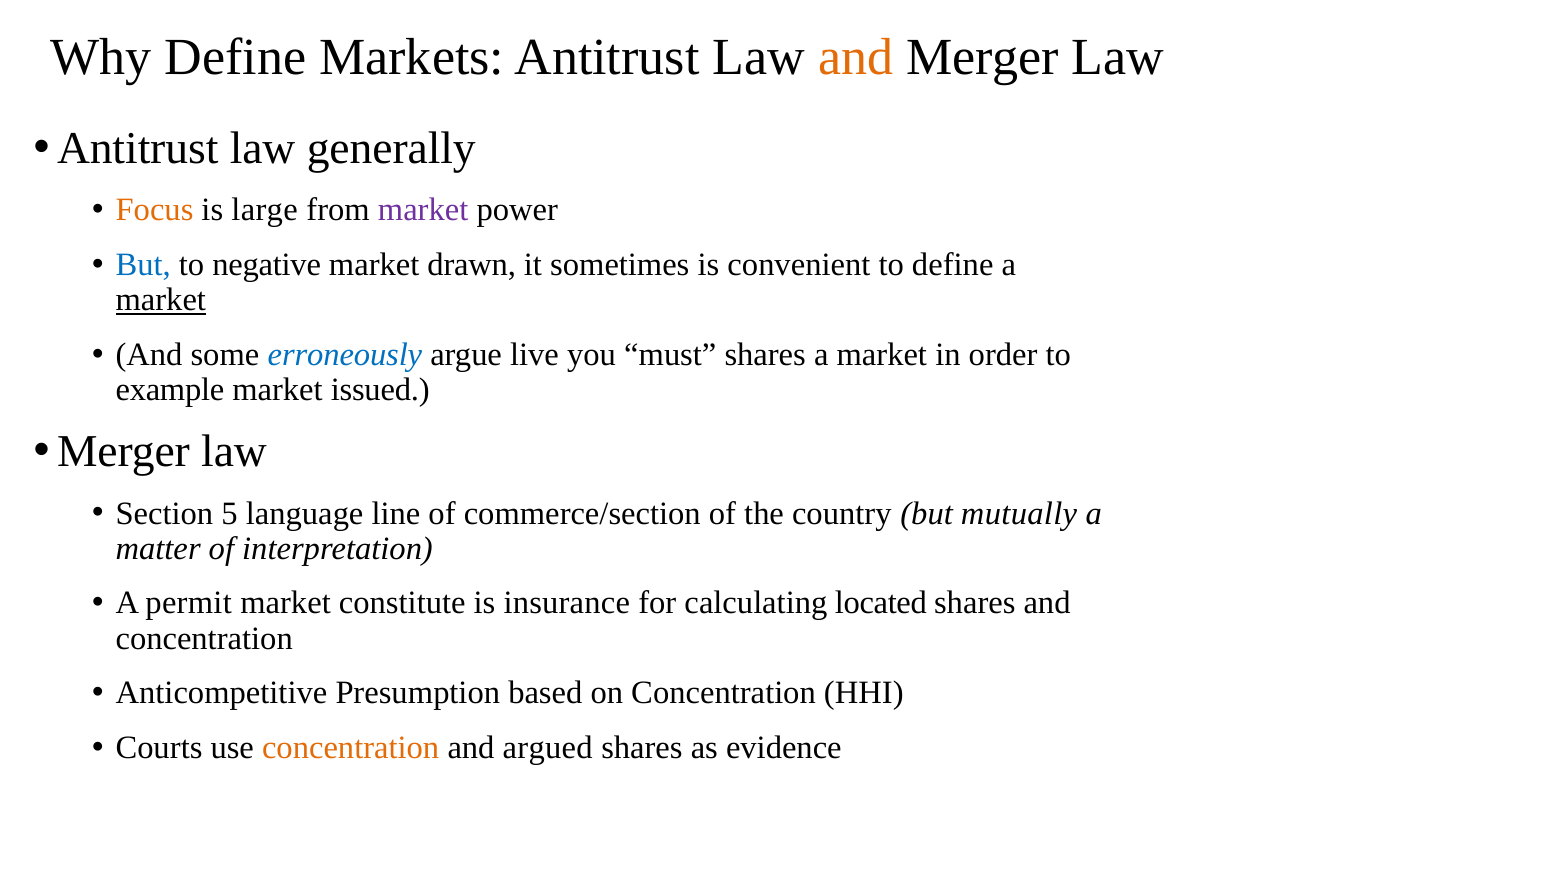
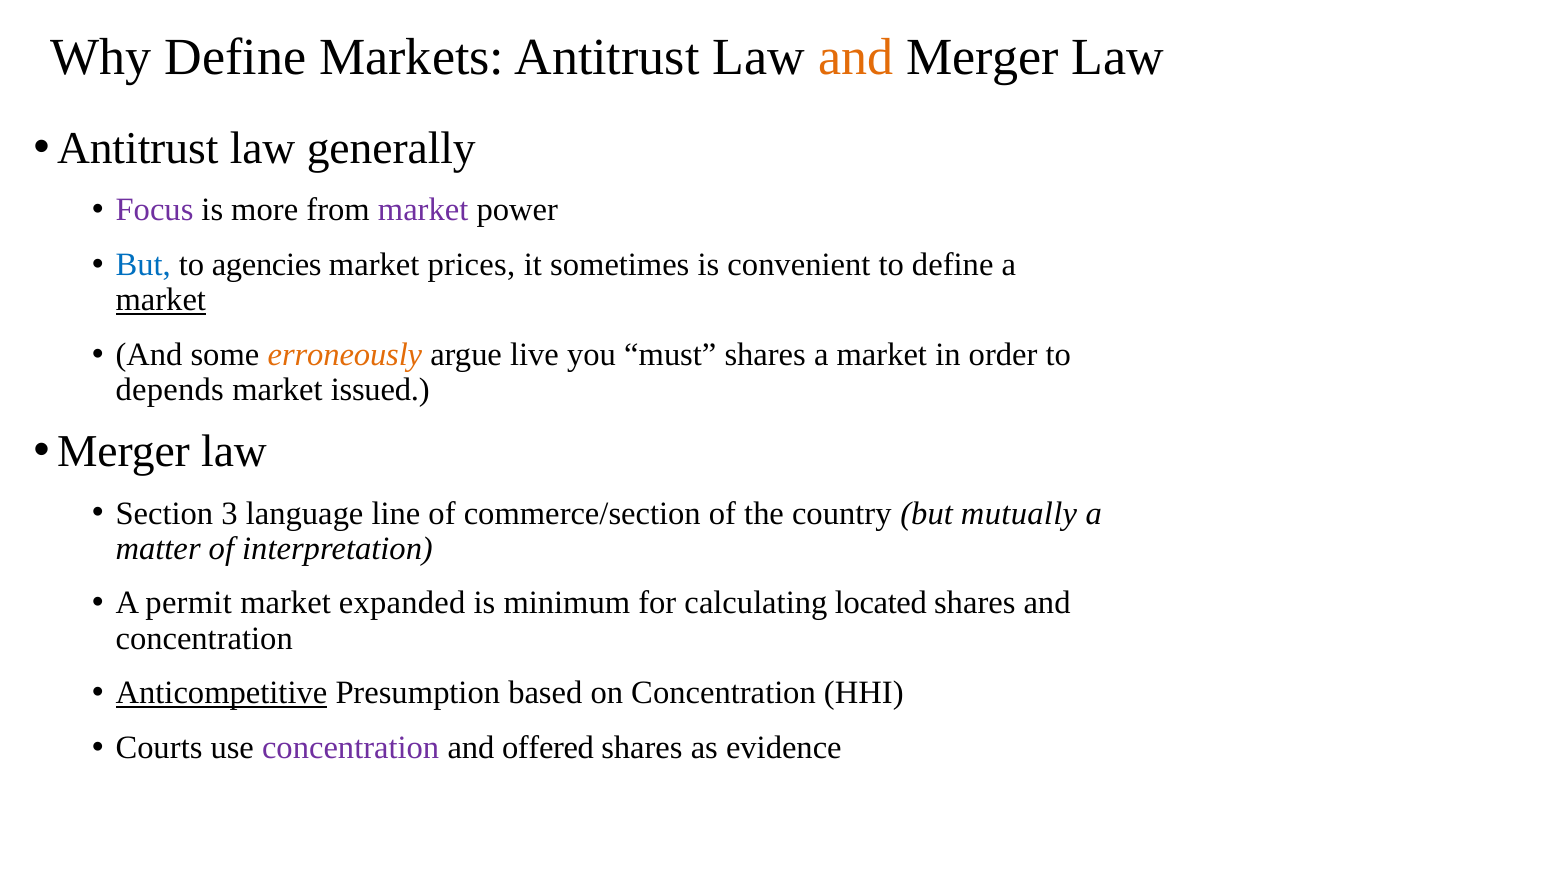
Focus colour: orange -> purple
large: large -> more
negative: negative -> agencies
drawn: drawn -> prices
erroneously colour: blue -> orange
example: example -> depends
Section 5: 5 -> 3
constitute: constitute -> expanded
insurance: insurance -> minimum
Anticompetitive underline: none -> present
concentration at (351, 747) colour: orange -> purple
argued: argued -> offered
